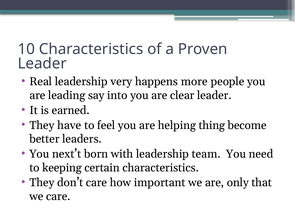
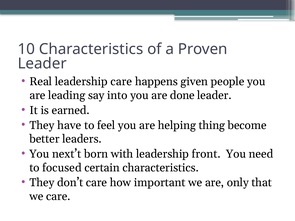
leadership very: very -> care
more: more -> given
clear: clear -> done
team: team -> front
keeping: keeping -> focused
